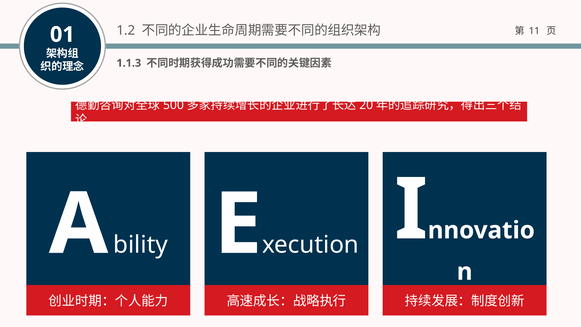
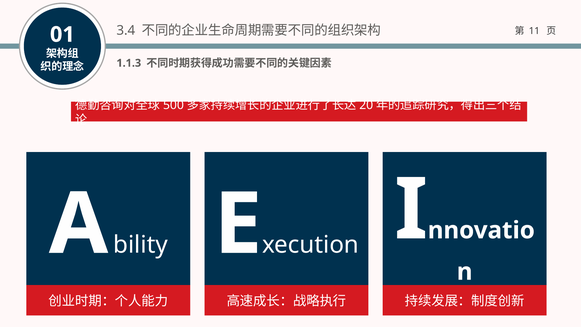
1.2: 1.2 -> 3.4
